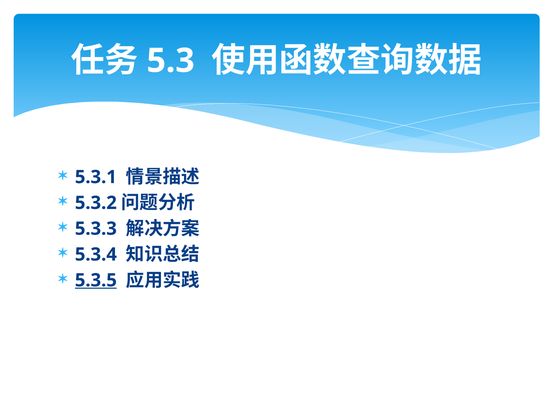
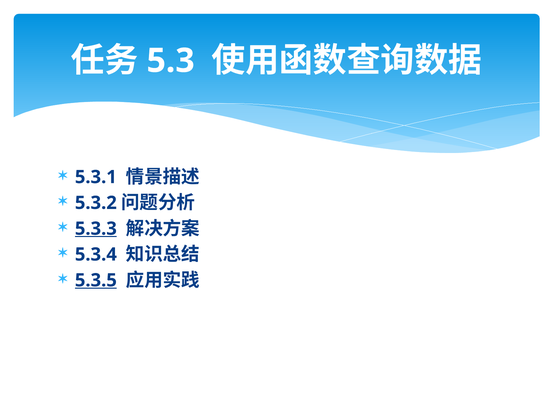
5.3.3 underline: none -> present
